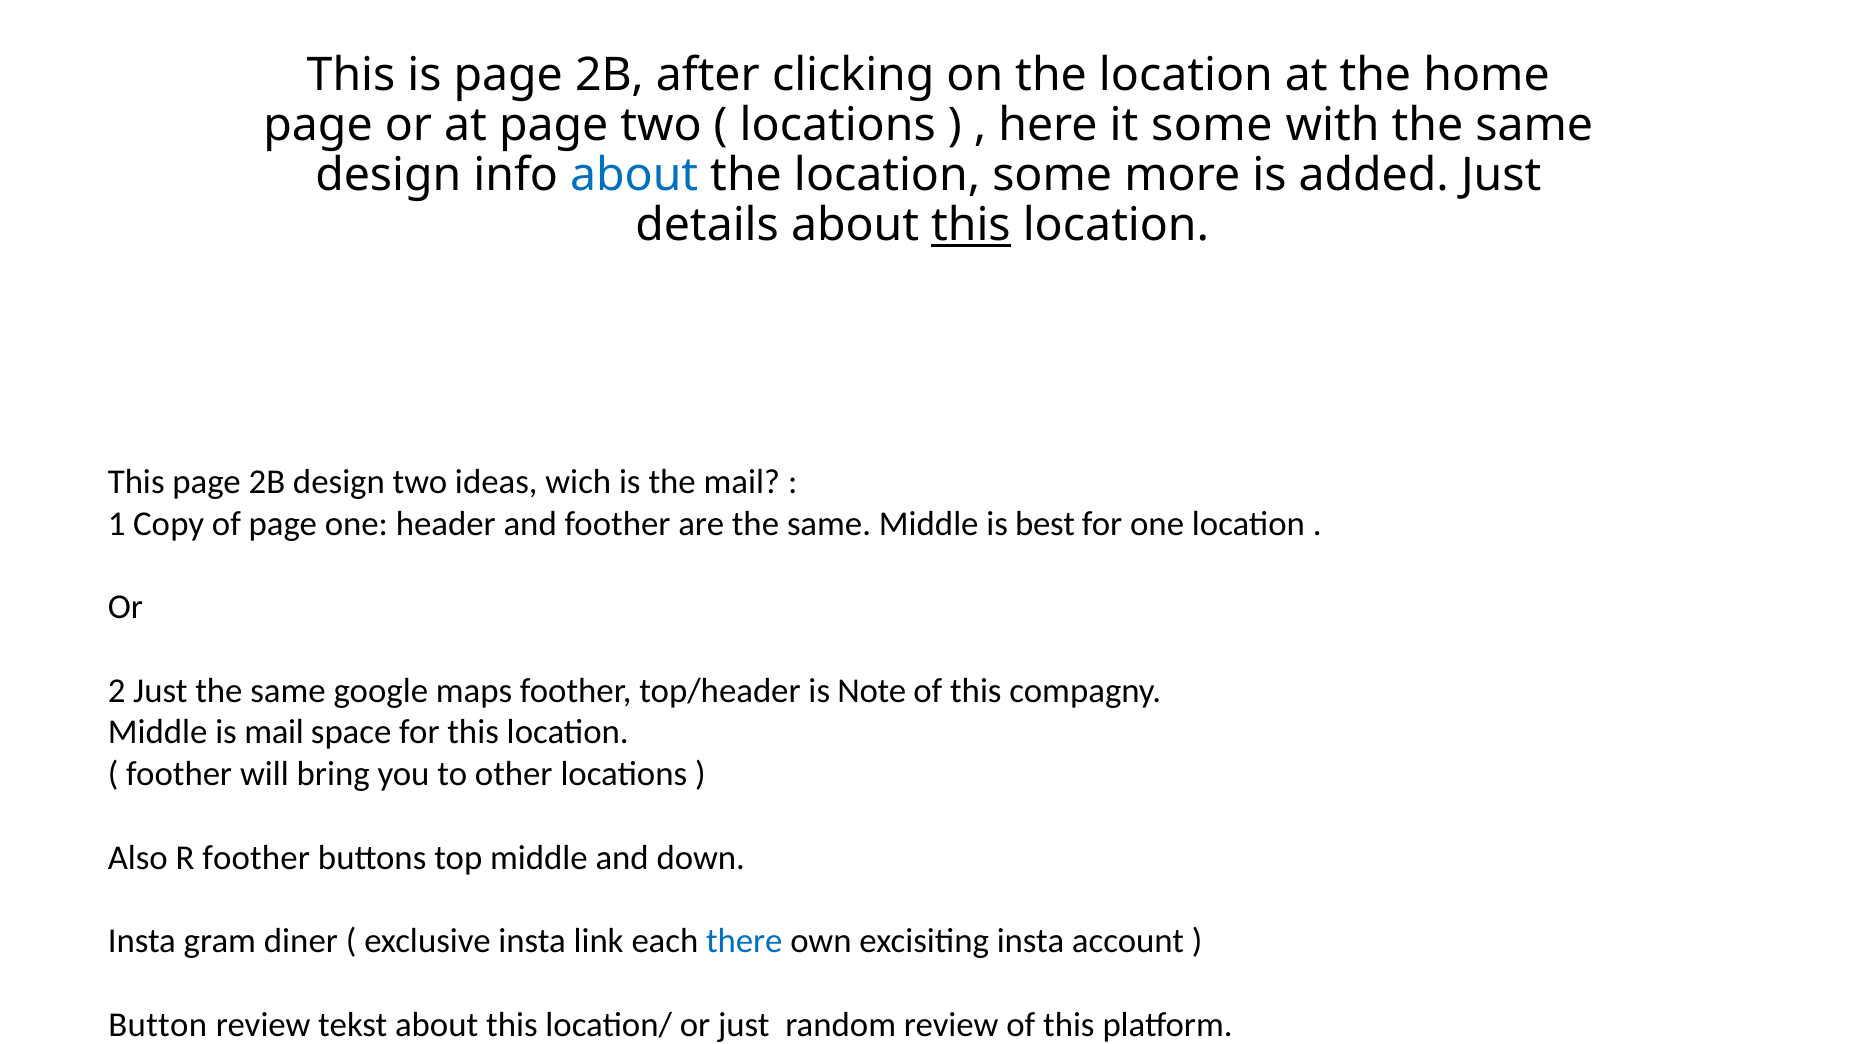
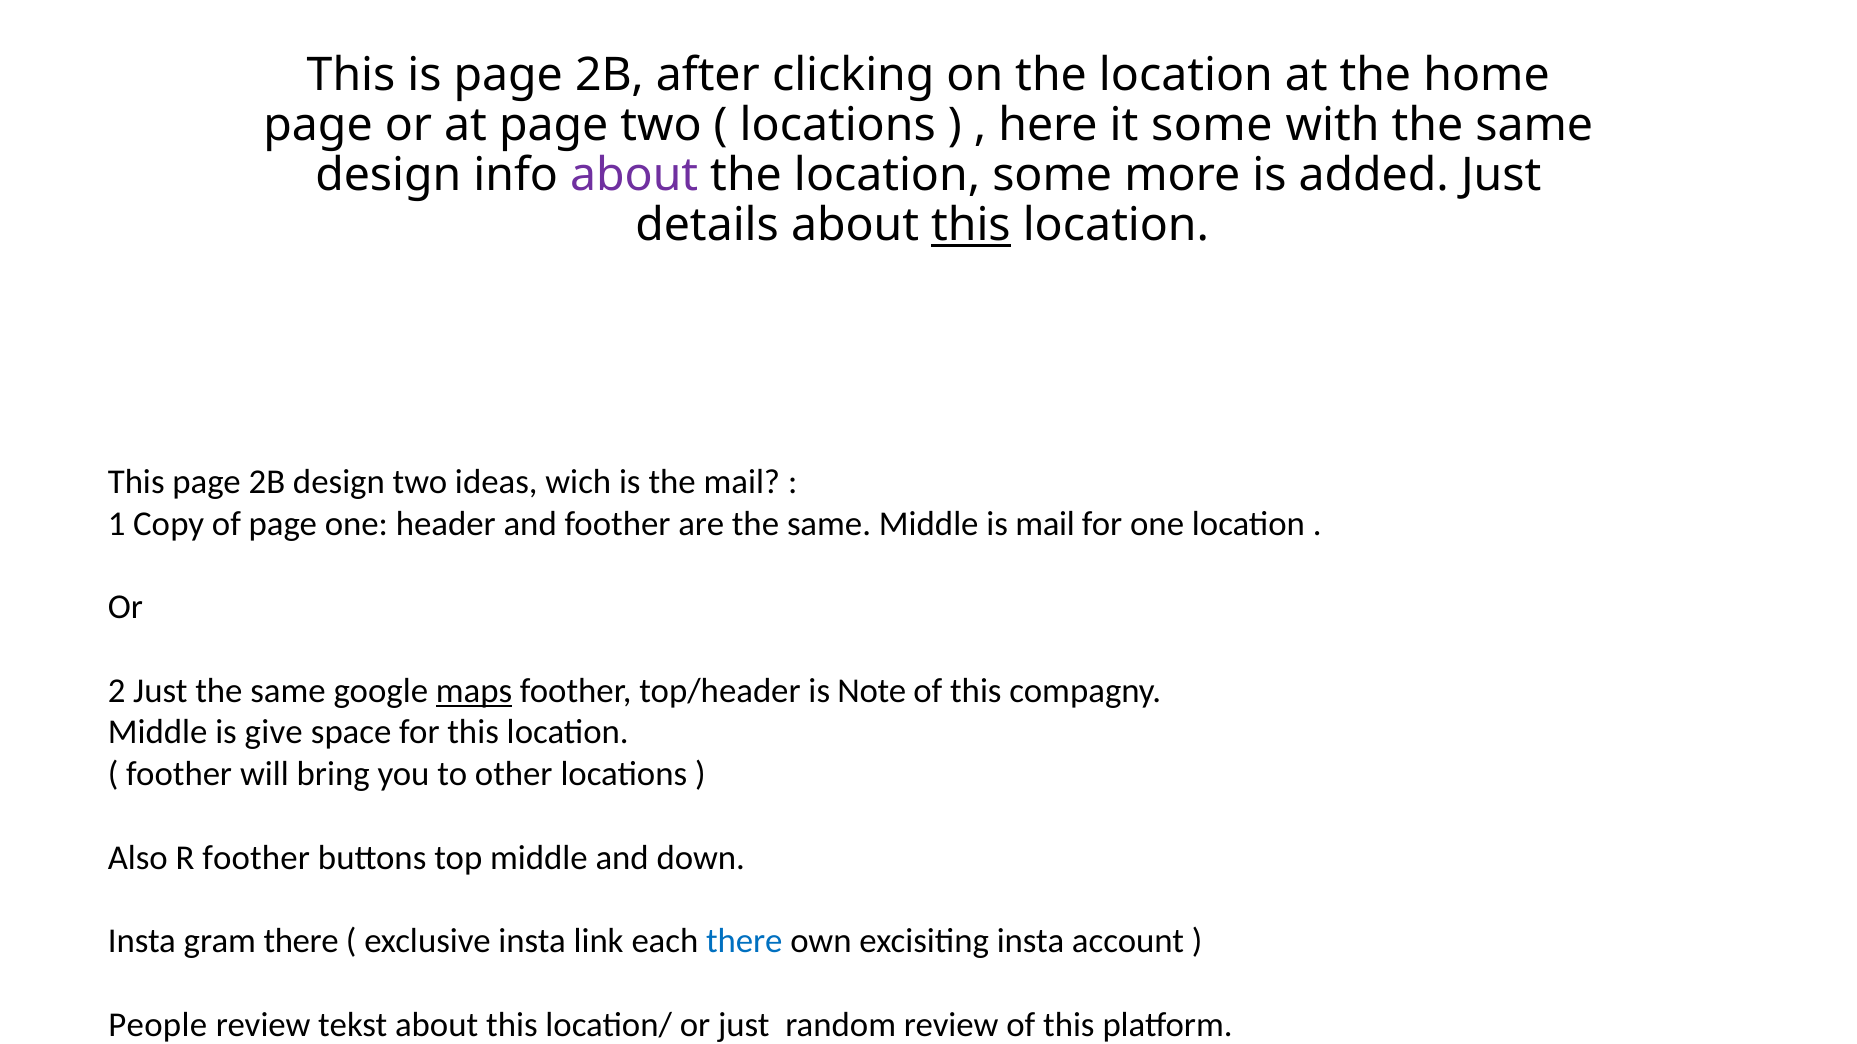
about at (634, 175) colour: blue -> purple
is best: best -> mail
maps underline: none -> present
is mail: mail -> give
gram diner: diner -> there
Button: Button -> People
